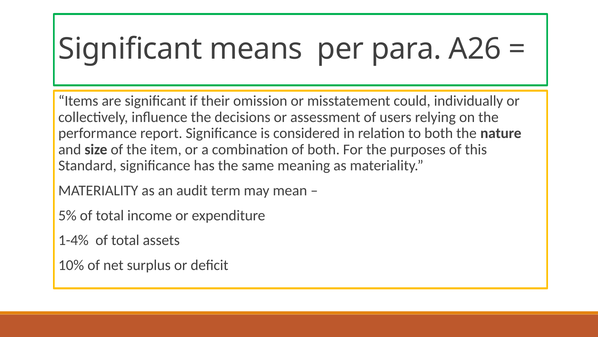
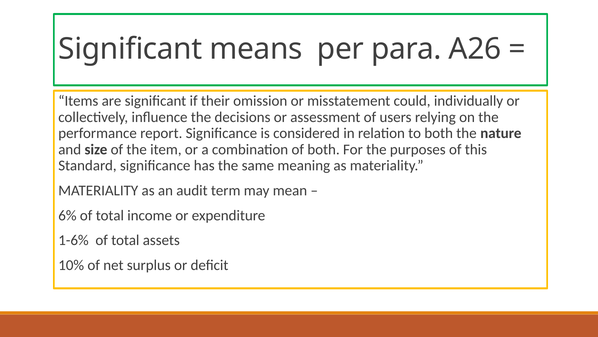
5%: 5% -> 6%
1-4%: 1-4% -> 1-6%
